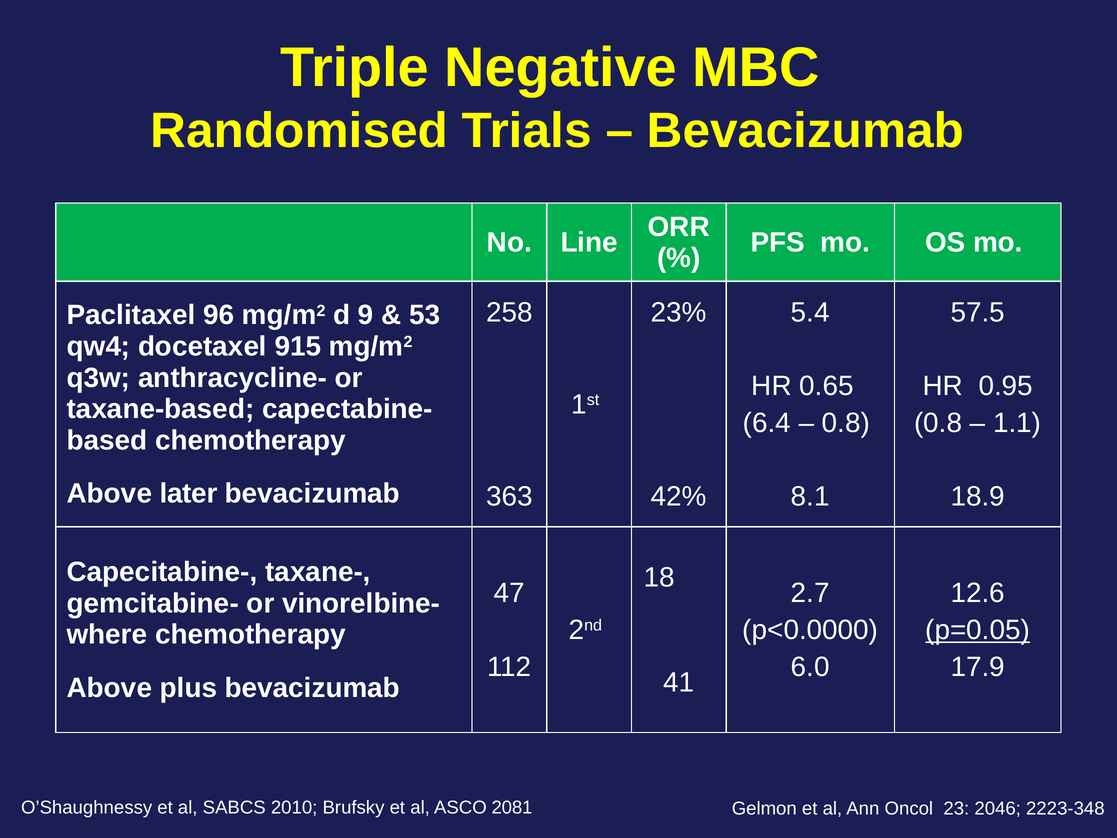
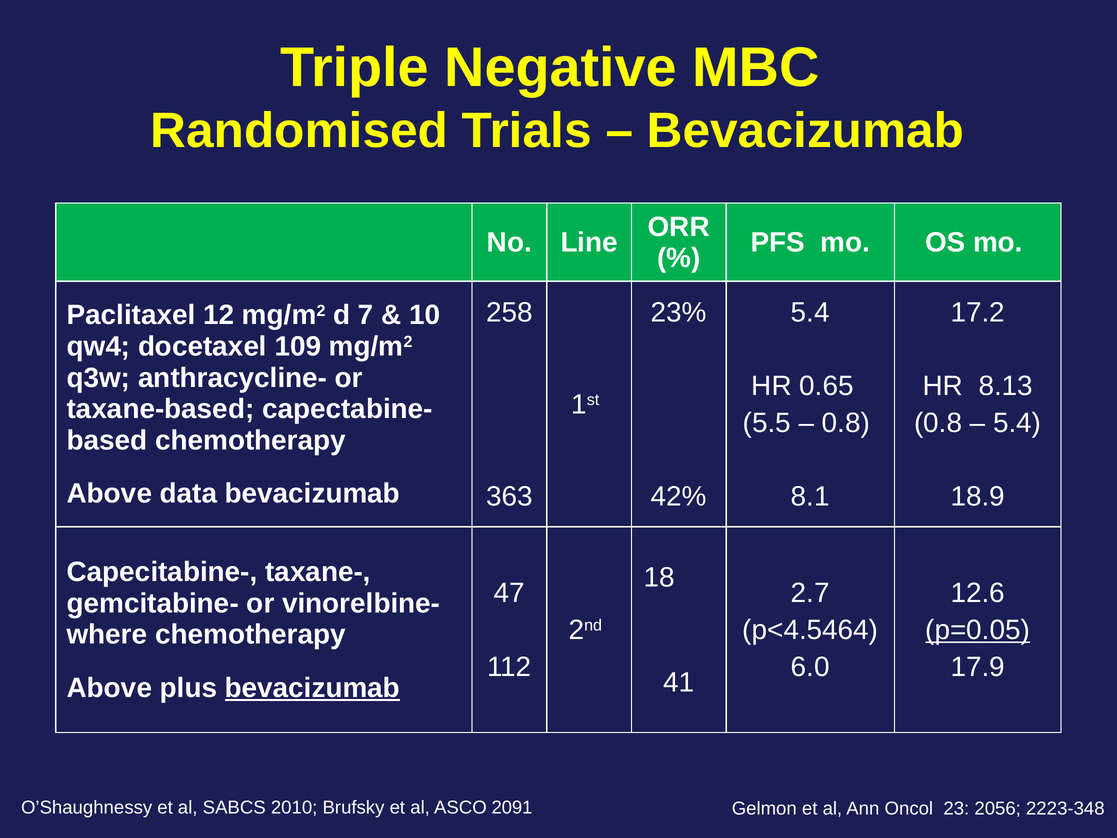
57.5: 57.5 -> 17.2
96: 96 -> 12
9: 9 -> 7
53: 53 -> 10
915: 915 -> 109
0.95: 0.95 -> 8.13
6.4: 6.4 -> 5.5
1.1 at (1017, 423): 1.1 -> 5.4
later: later -> data
p<0.0000: p<0.0000 -> p<4.5464
bevacizumab at (312, 688) underline: none -> present
2081: 2081 -> 2091
2046: 2046 -> 2056
